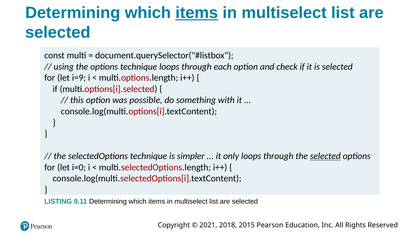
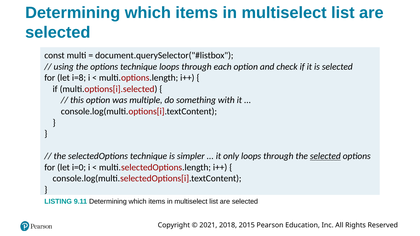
items at (197, 13) underline: present -> none
i=9: i=9 -> i=8
possible: possible -> multiple
